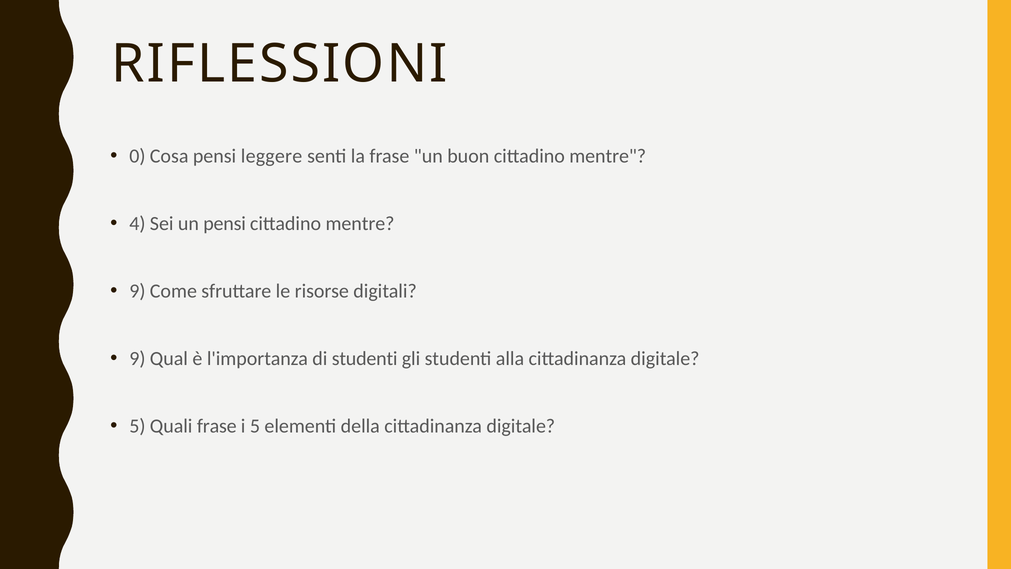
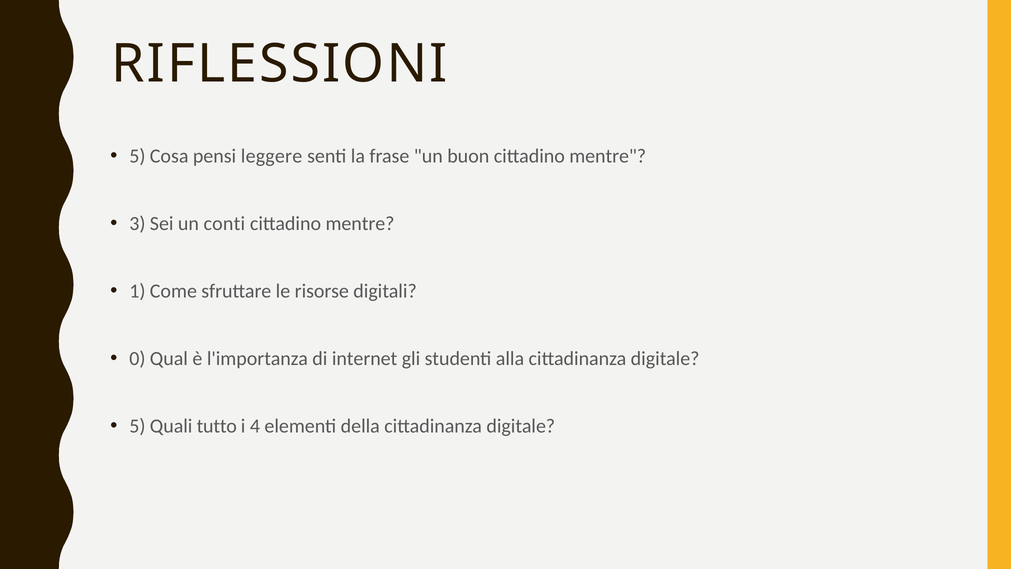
0 at (137, 156): 0 -> 5
4: 4 -> 3
un pensi: pensi -> conti
9 at (137, 291): 9 -> 1
9 at (137, 358): 9 -> 0
di studenti: studenti -> internet
Quali frase: frase -> tutto
i 5: 5 -> 4
